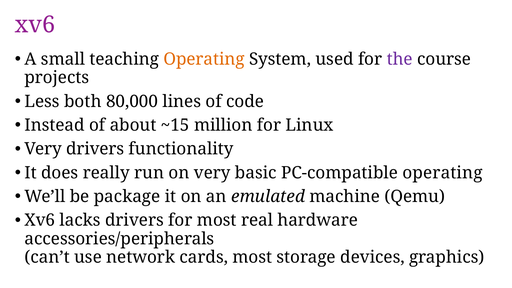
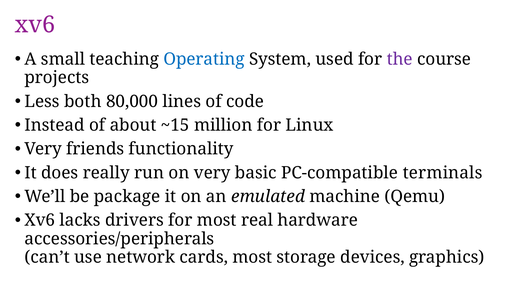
Operating at (204, 59) colour: orange -> blue
Very drivers: drivers -> friends
PC-compatible operating: operating -> terminals
